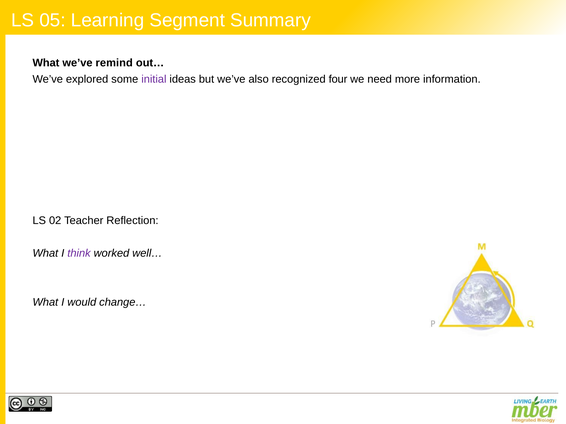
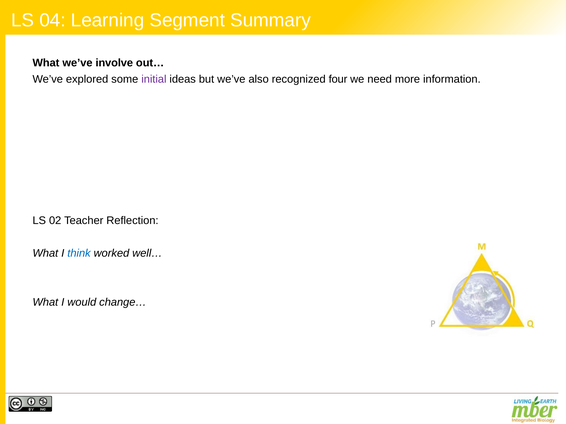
05: 05 -> 04
remind: remind -> involve
think colour: purple -> blue
